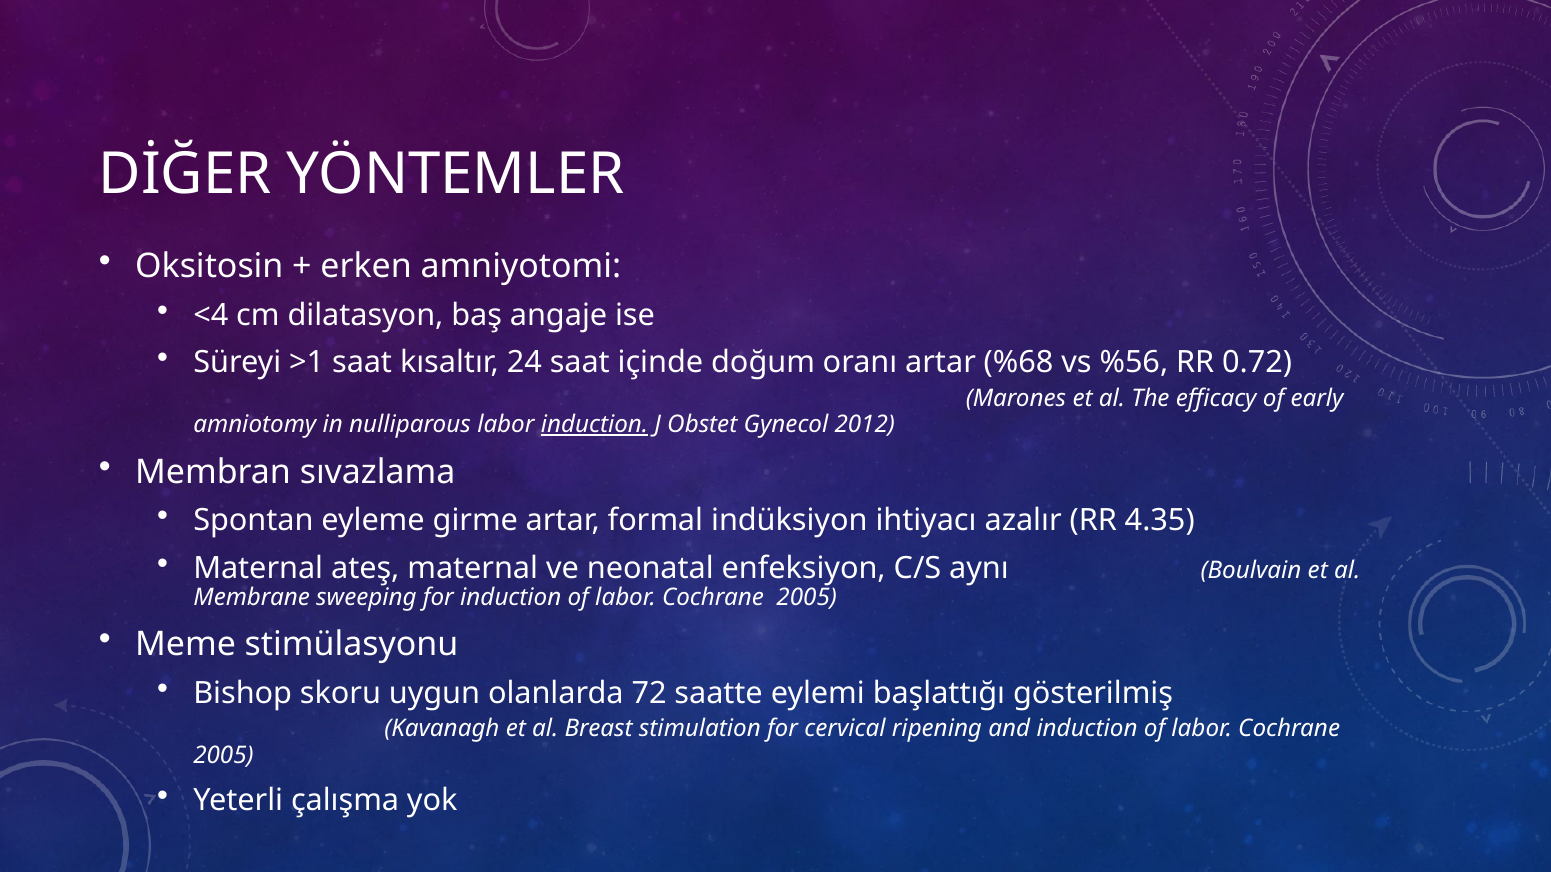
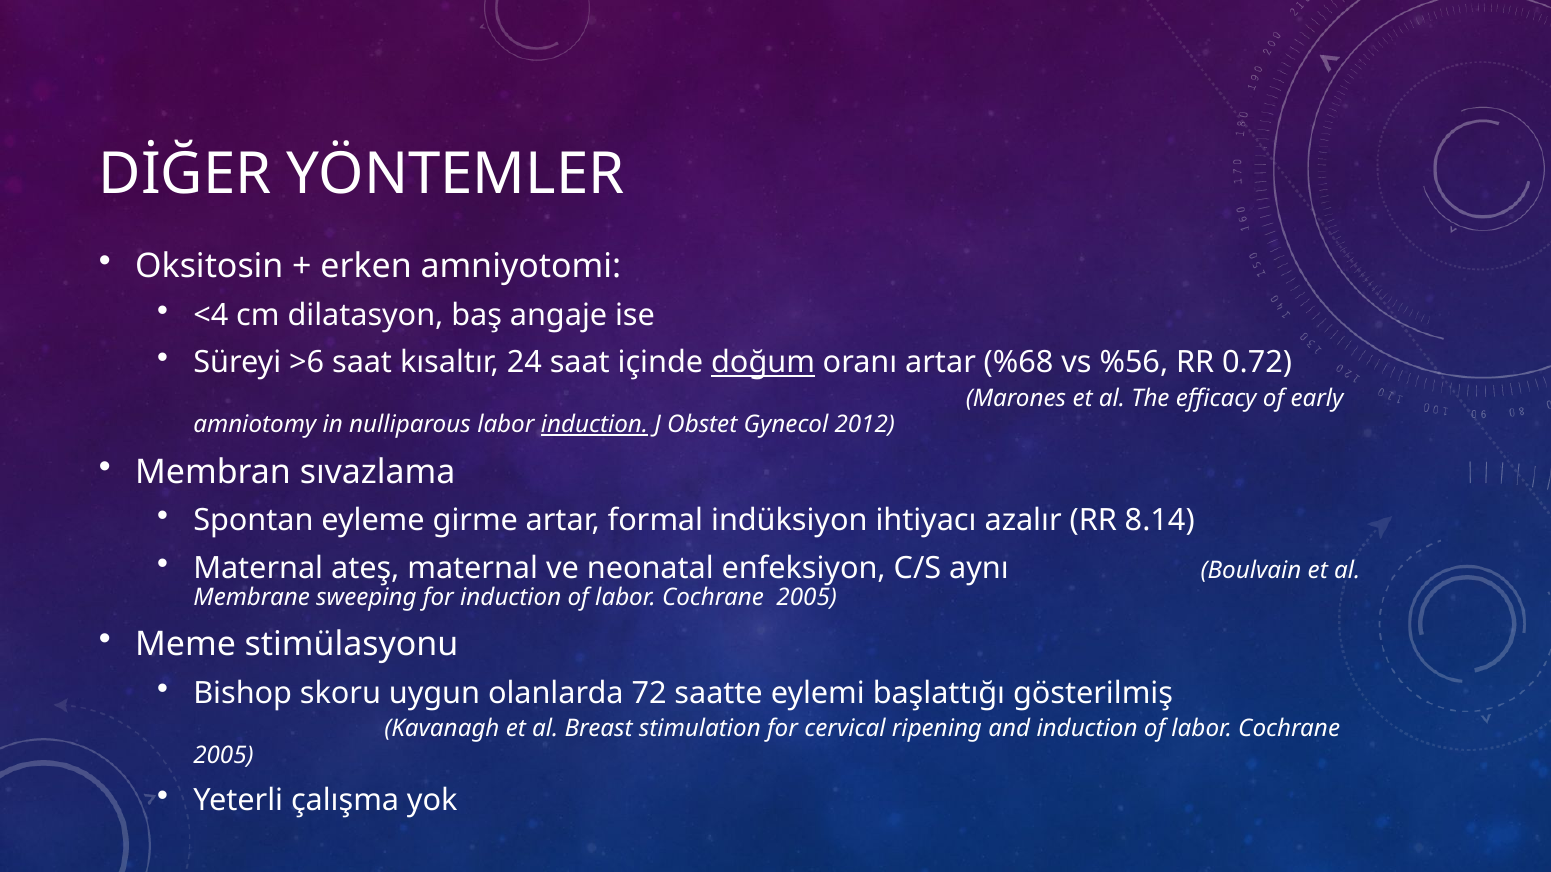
>1: >1 -> >6
doğum underline: none -> present
4.35: 4.35 -> 8.14
